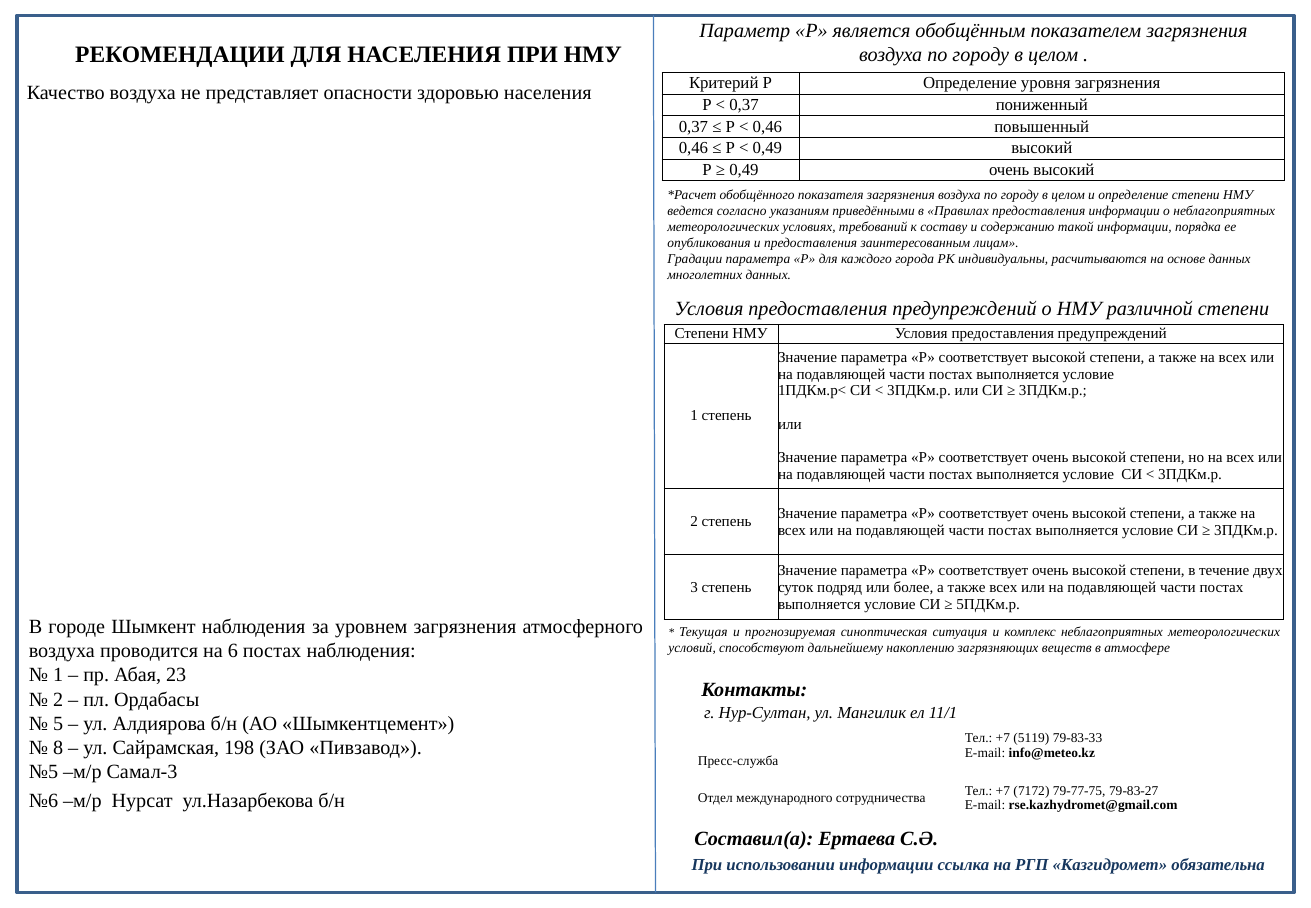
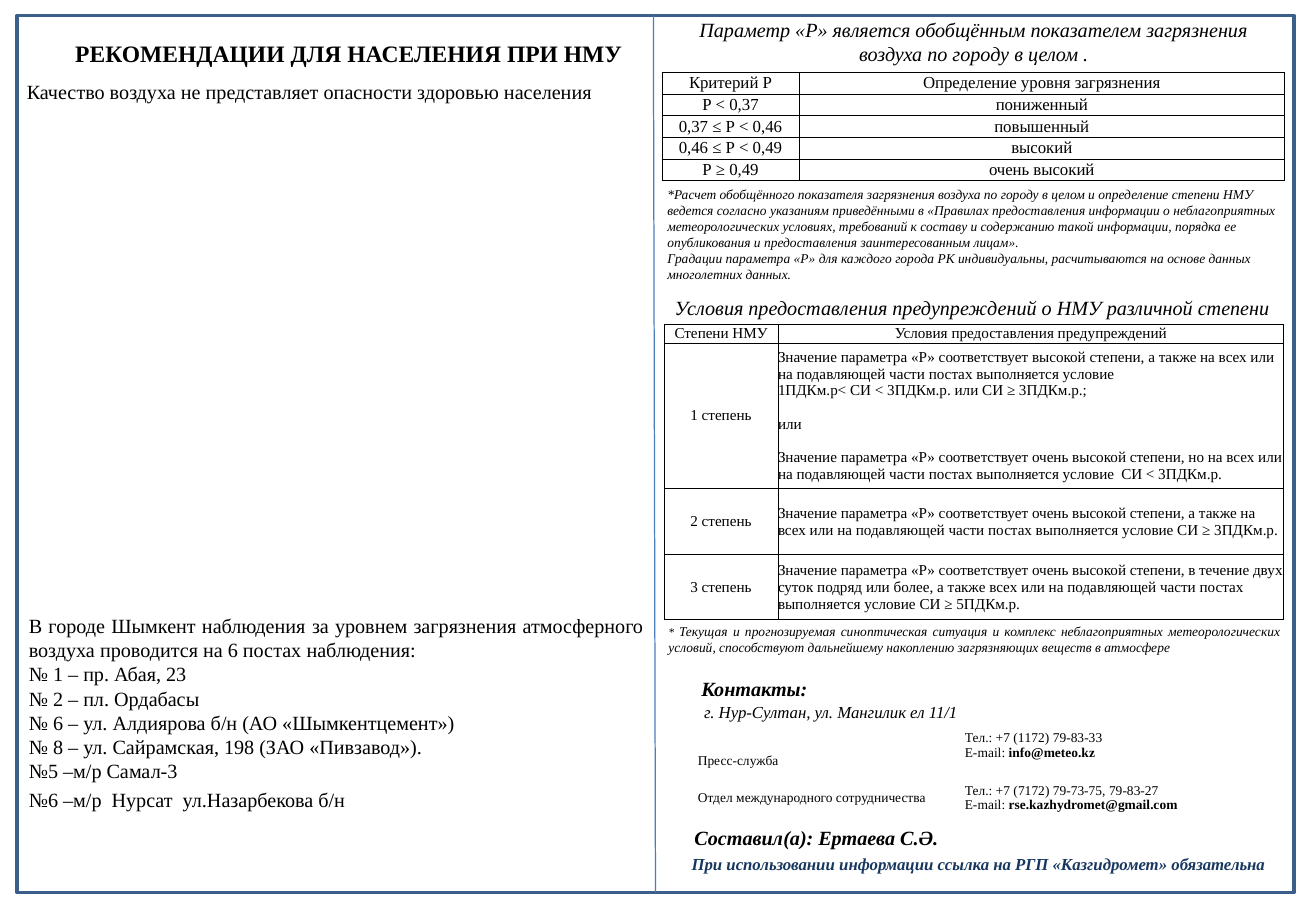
5 at (58, 723): 5 -> 6
5119: 5119 -> 1172
79-77-75: 79-77-75 -> 79-73-75
